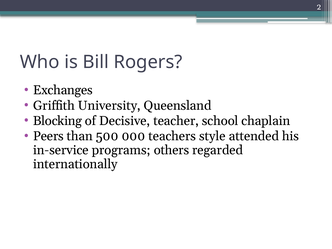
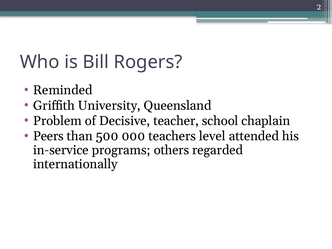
Exchanges: Exchanges -> Reminded
Blocking: Blocking -> Problem
style: style -> level
